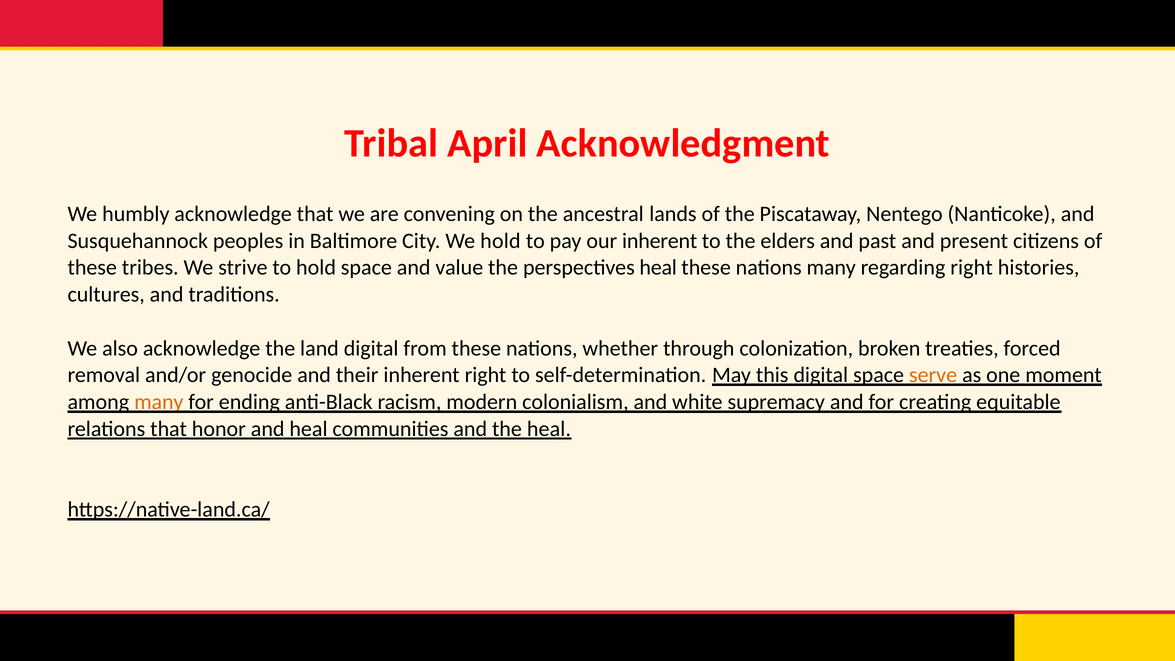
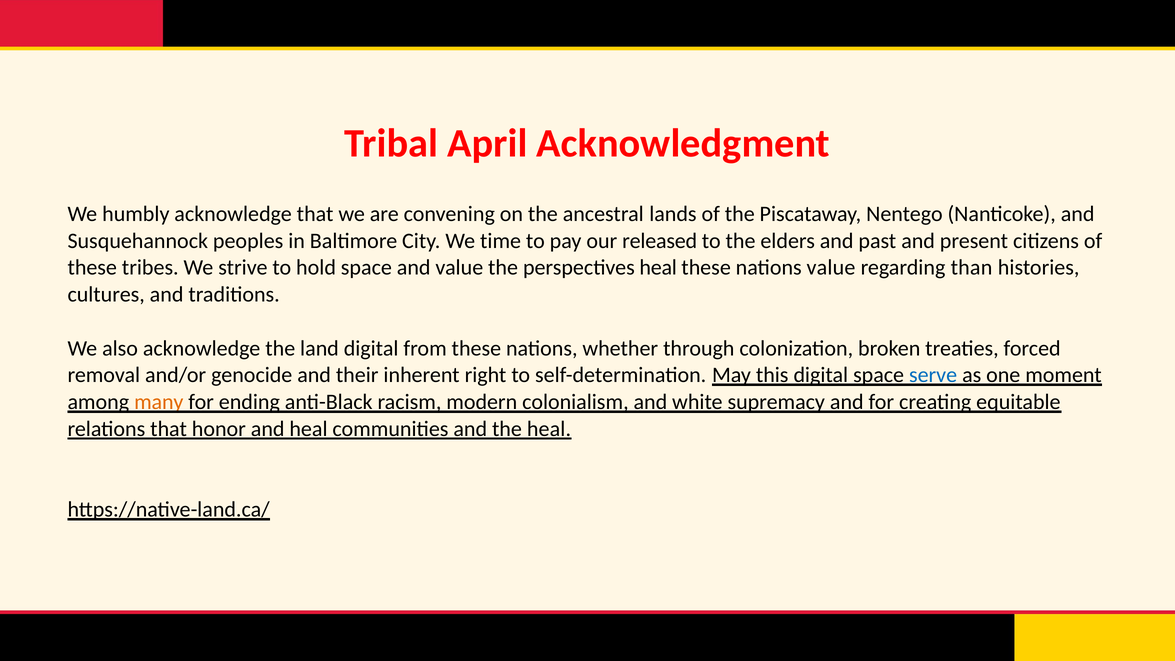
We hold: hold -> time
our inherent: inherent -> released
nations many: many -> value
regarding right: right -> than
serve colour: orange -> blue
